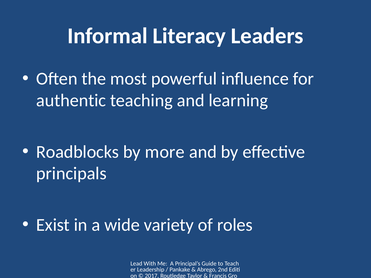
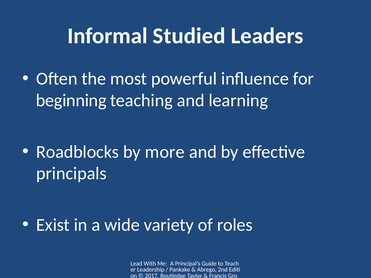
Literacy: Literacy -> Studied
authentic: authentic -> beginning
